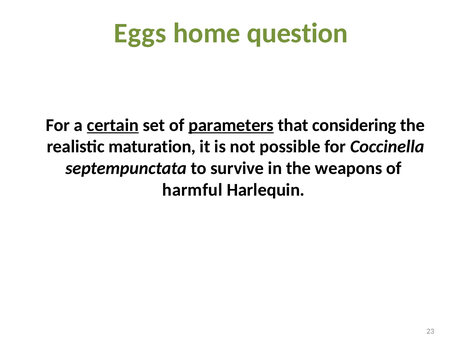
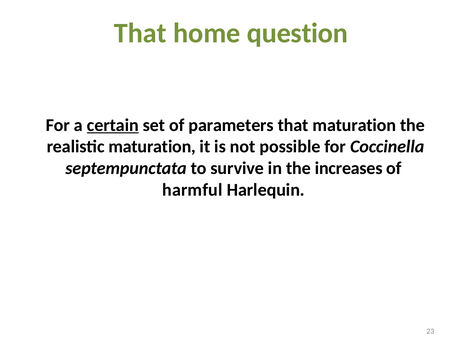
Eggs at (140, 33): Eggs -> That
parameters underline: present -> none
that considering: considering -> maturation
weapons: weapons -> increases
